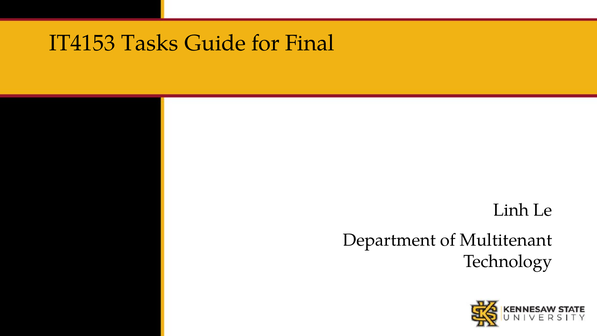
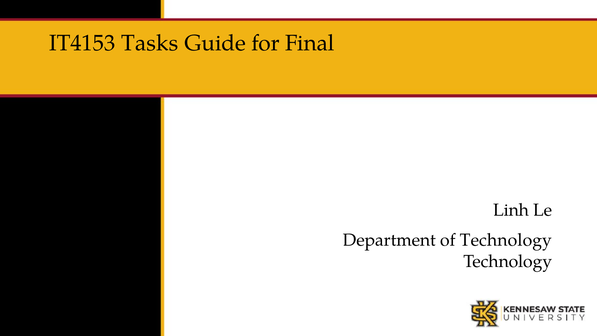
of Multitenant: Multitenant -> Technology
